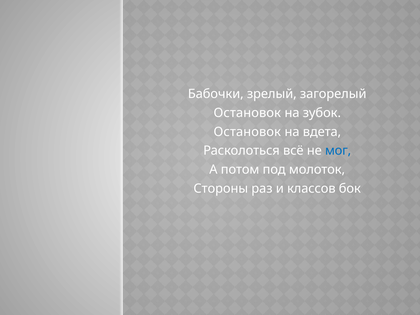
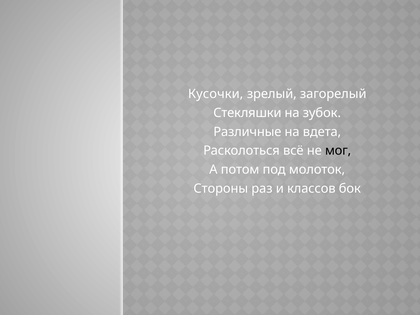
Бабочки: Бабочки -> Кусочки
Остановок at (247, 113): Остановок -> Стекляшки
Остановок at (247, 132): Остановок -> Различные
мог colour: blue -> black
